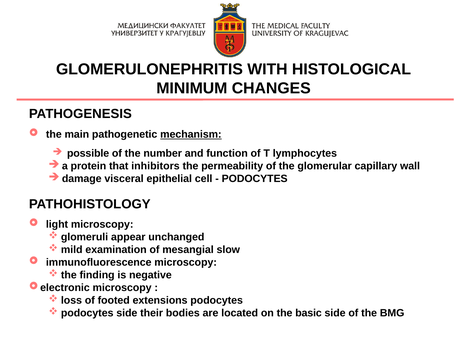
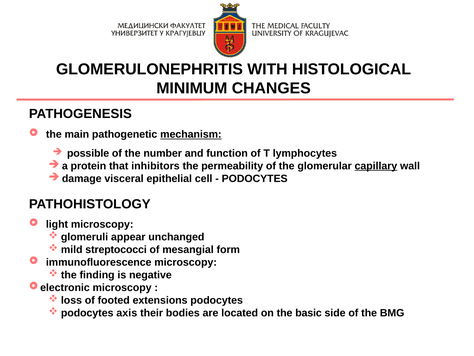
capillary underline: none -> present
examination: examination -> streptococci
slow: slow -> form
podocytes side: side -> axis
